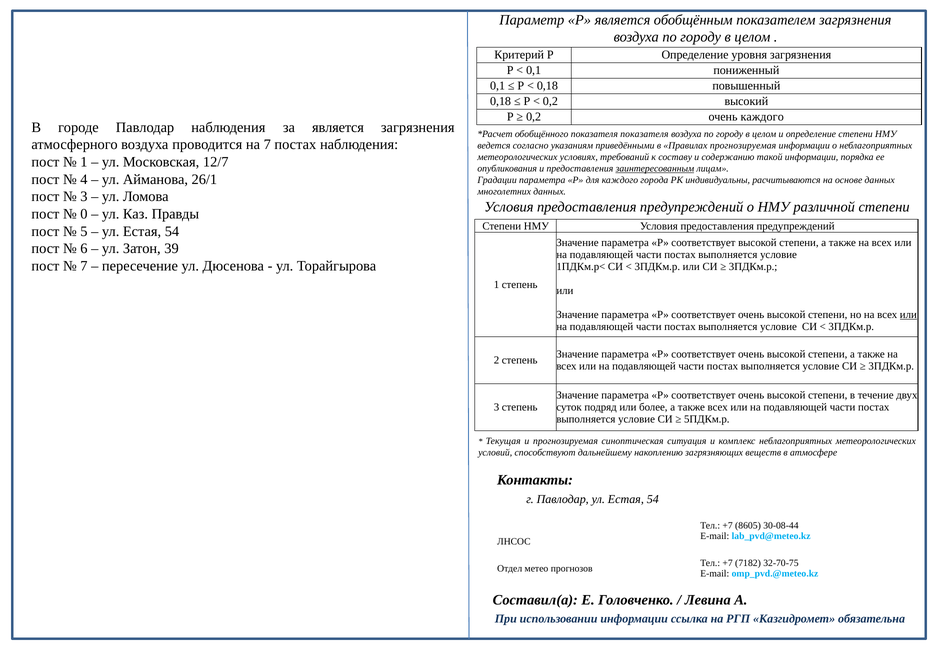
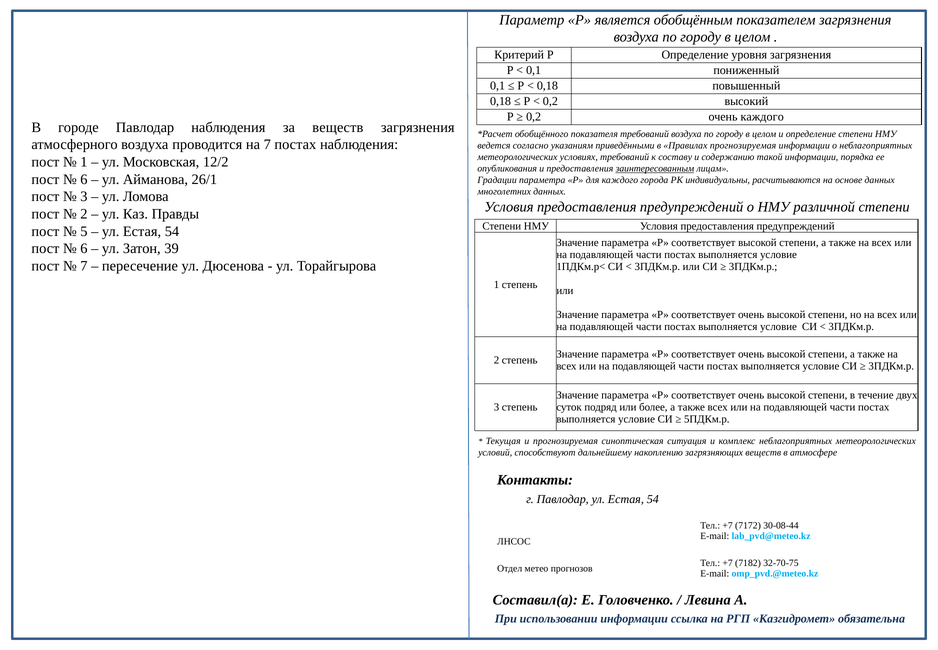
за является: является -> веществ
показателя показателя: показателя -> требований
12/7: 12/7 -> 12/2
4 at (84, 179): 4 -> 6
0 at (84, 214): 0 -> 2
или at (908, 314) underline: present -> none
8605: 8605 -> 7172
